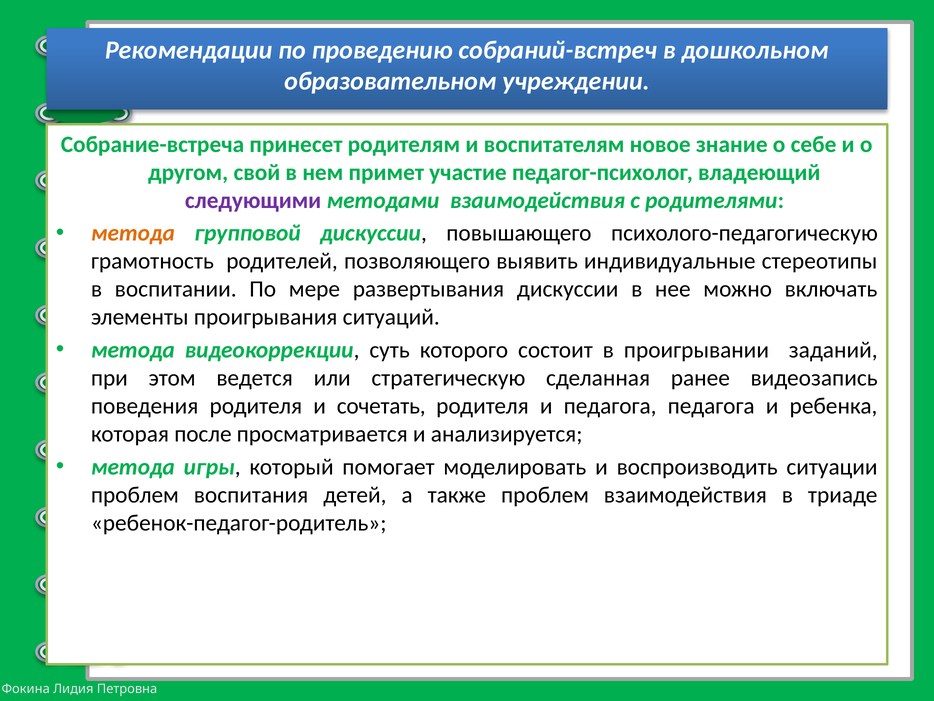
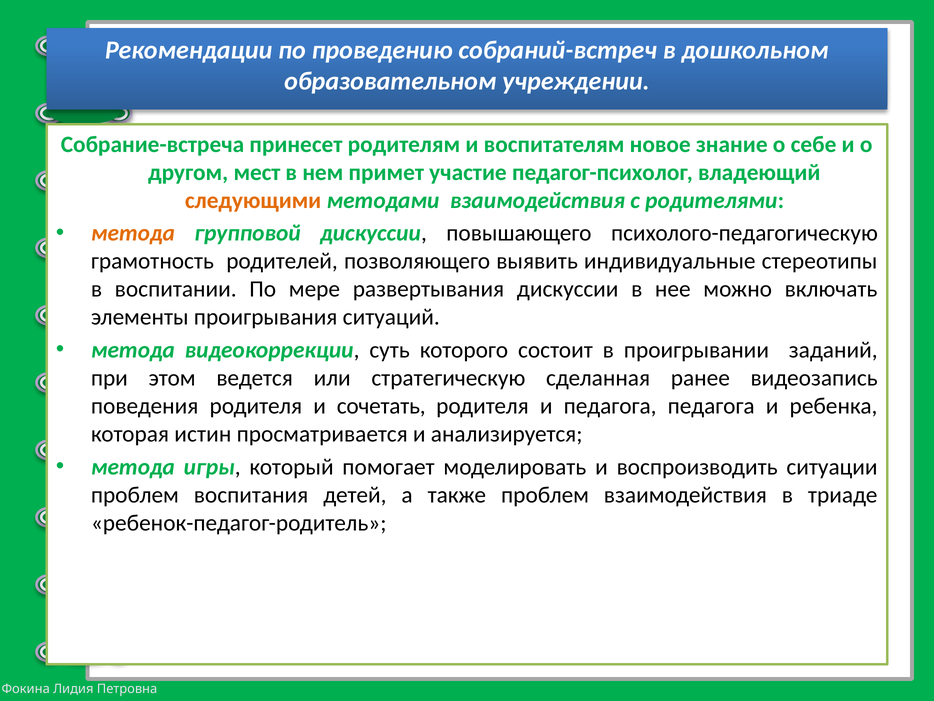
свой: свой -> мест
следующими colour: purple -> orange
после: после -> истин
